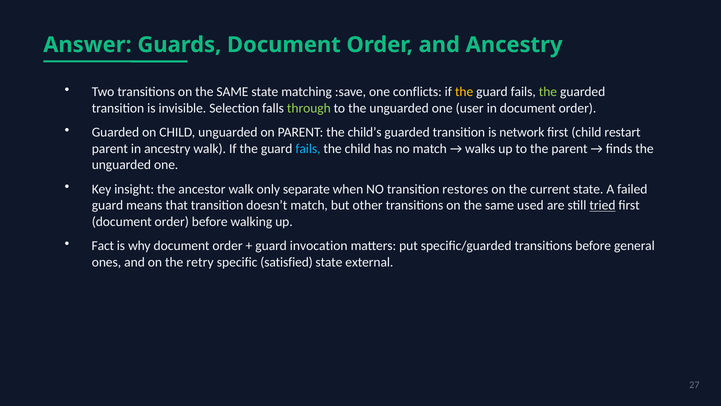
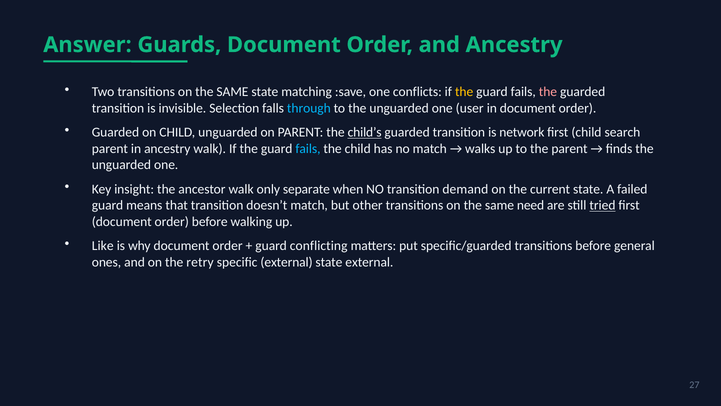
the at (548, 92) colour: light green -> pink
through colour: light green -> light blue
child’s underline: none -> present
restart: restart -> search
restores: restores -> demand
used: used -> need
Fact: Fact -> Like
invocation: invocation -> conflicting
specific satisfied: satisfied -> external
